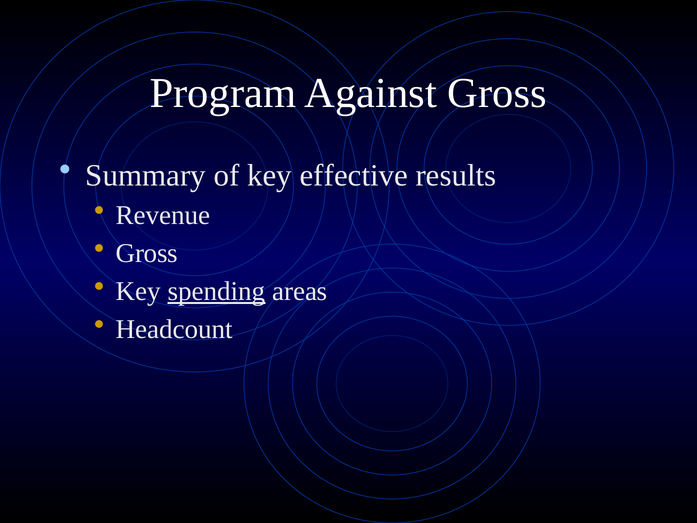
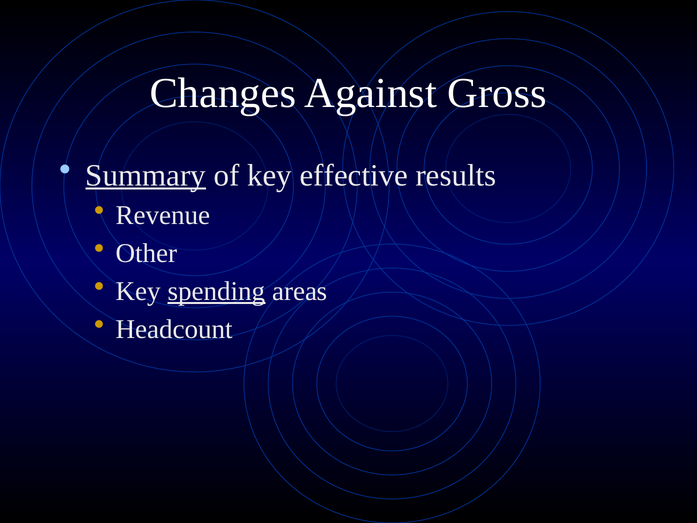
Program: Program -> Changes
Summary underline: none -> present
Gross at (147, 253): Gross -> Other
